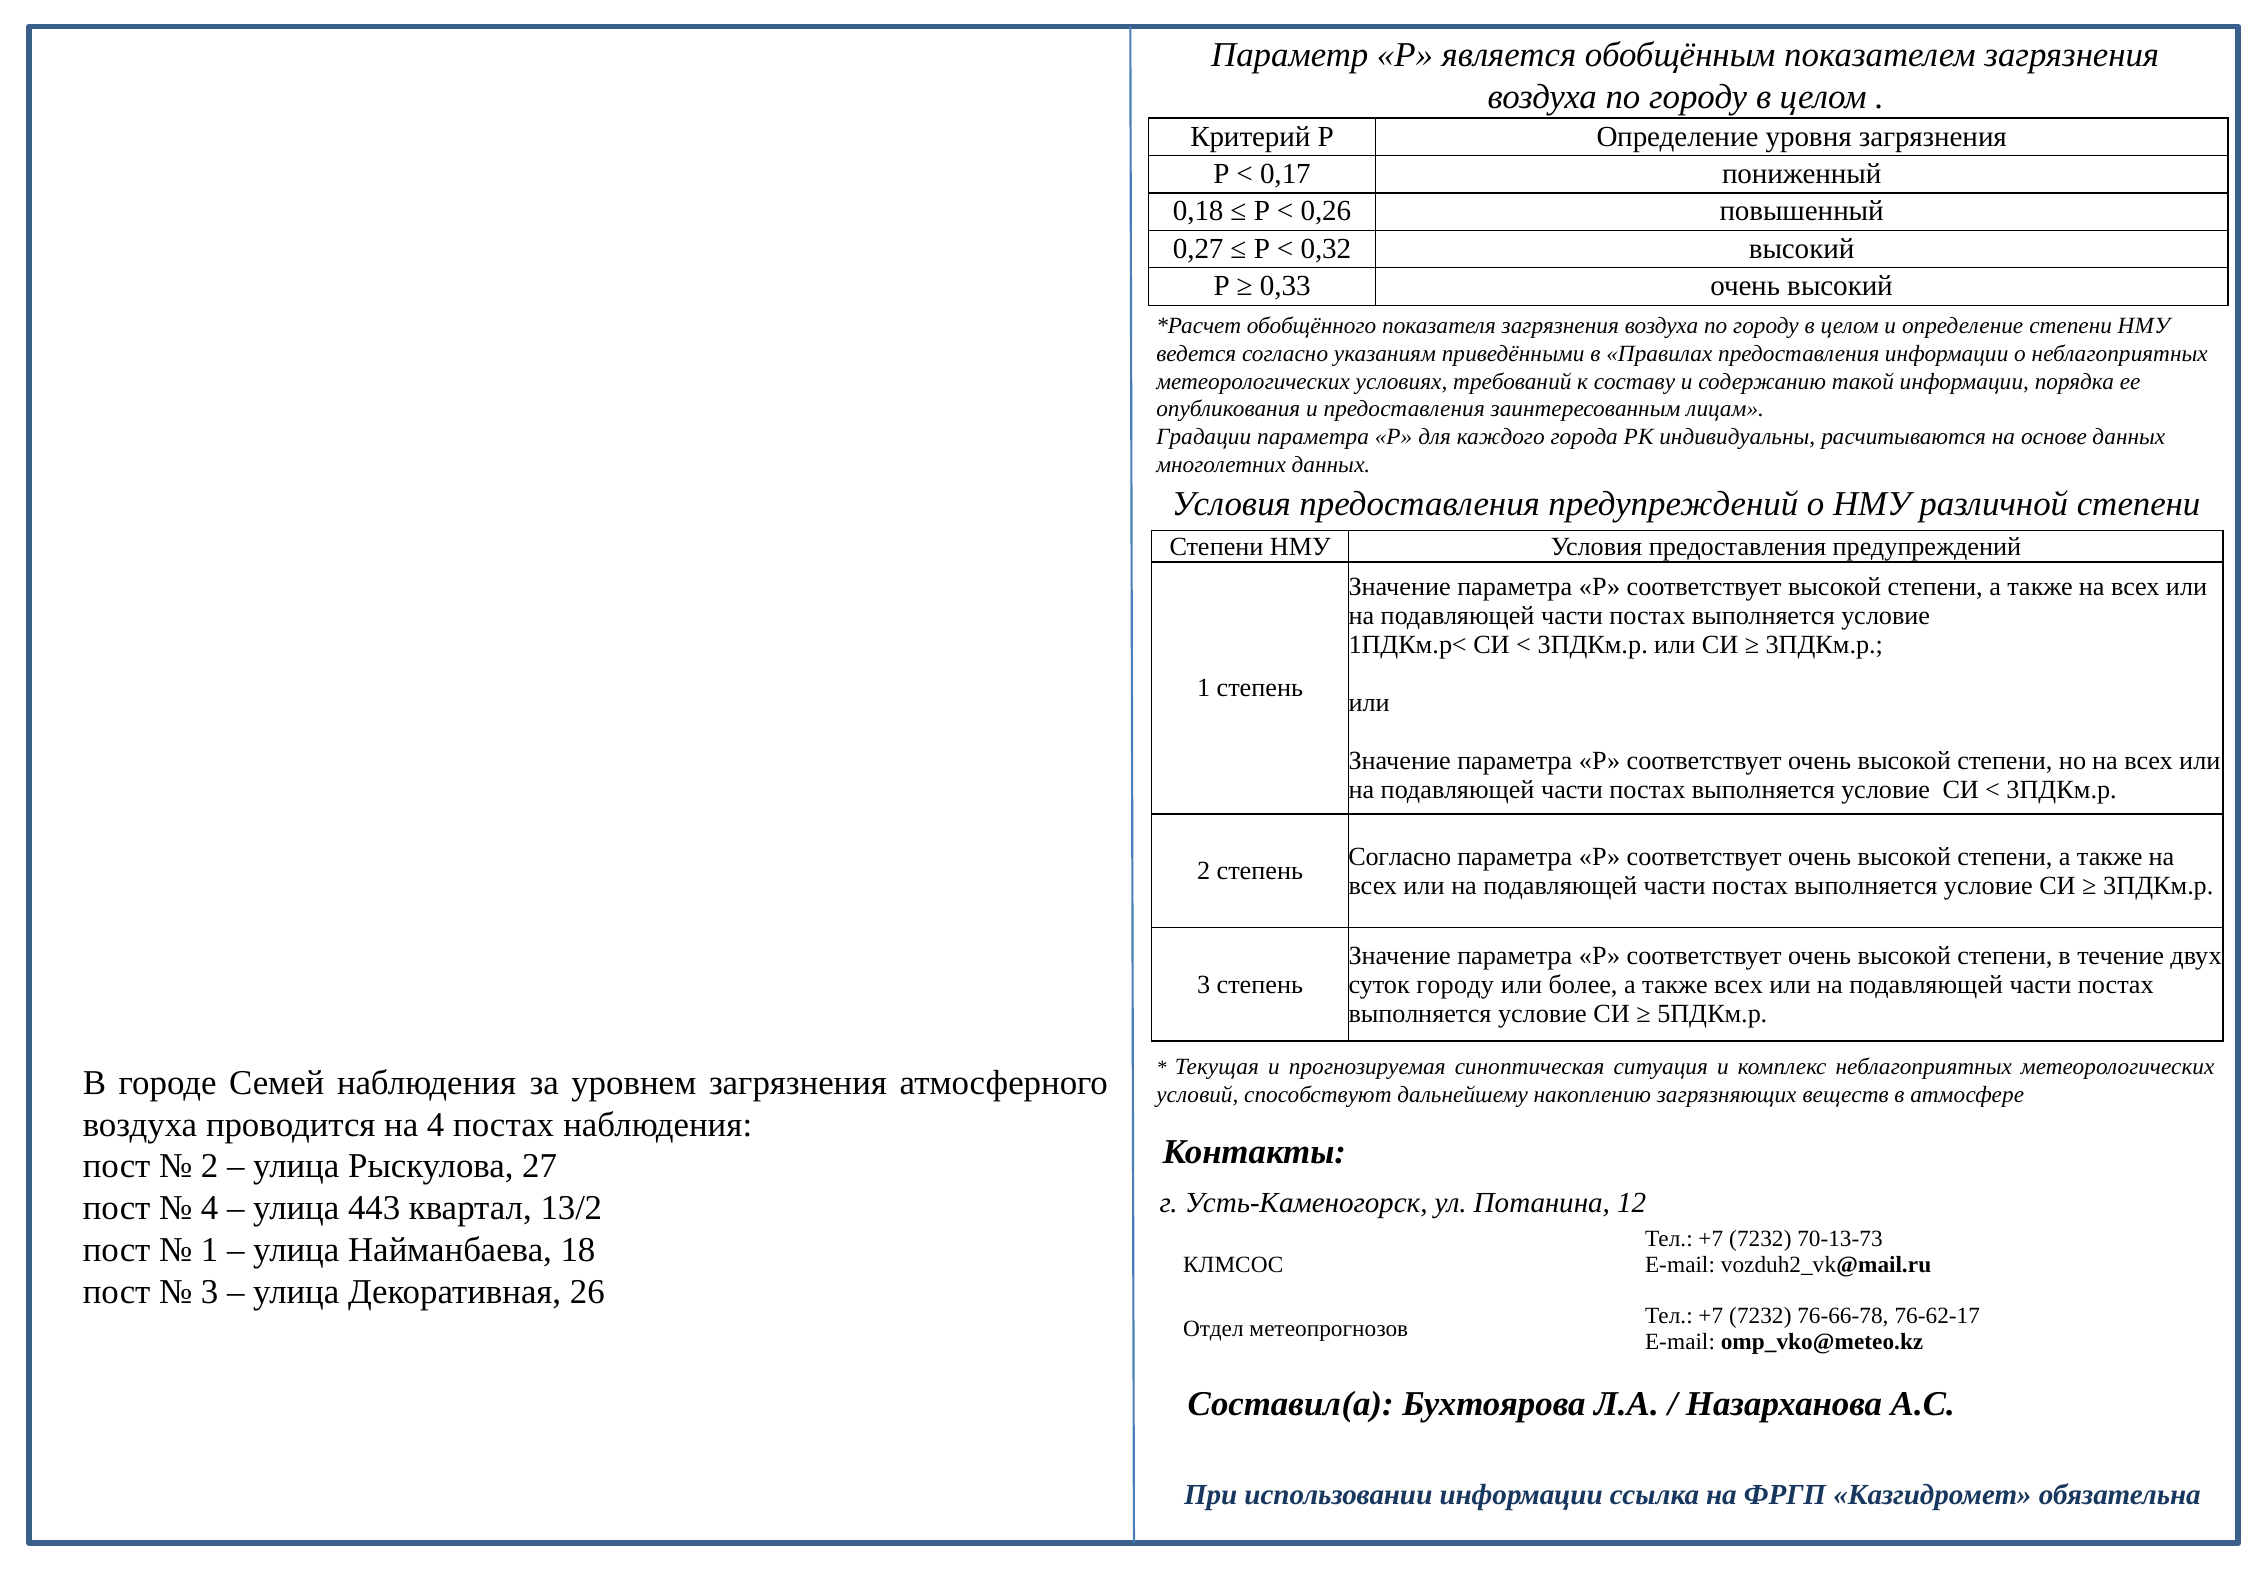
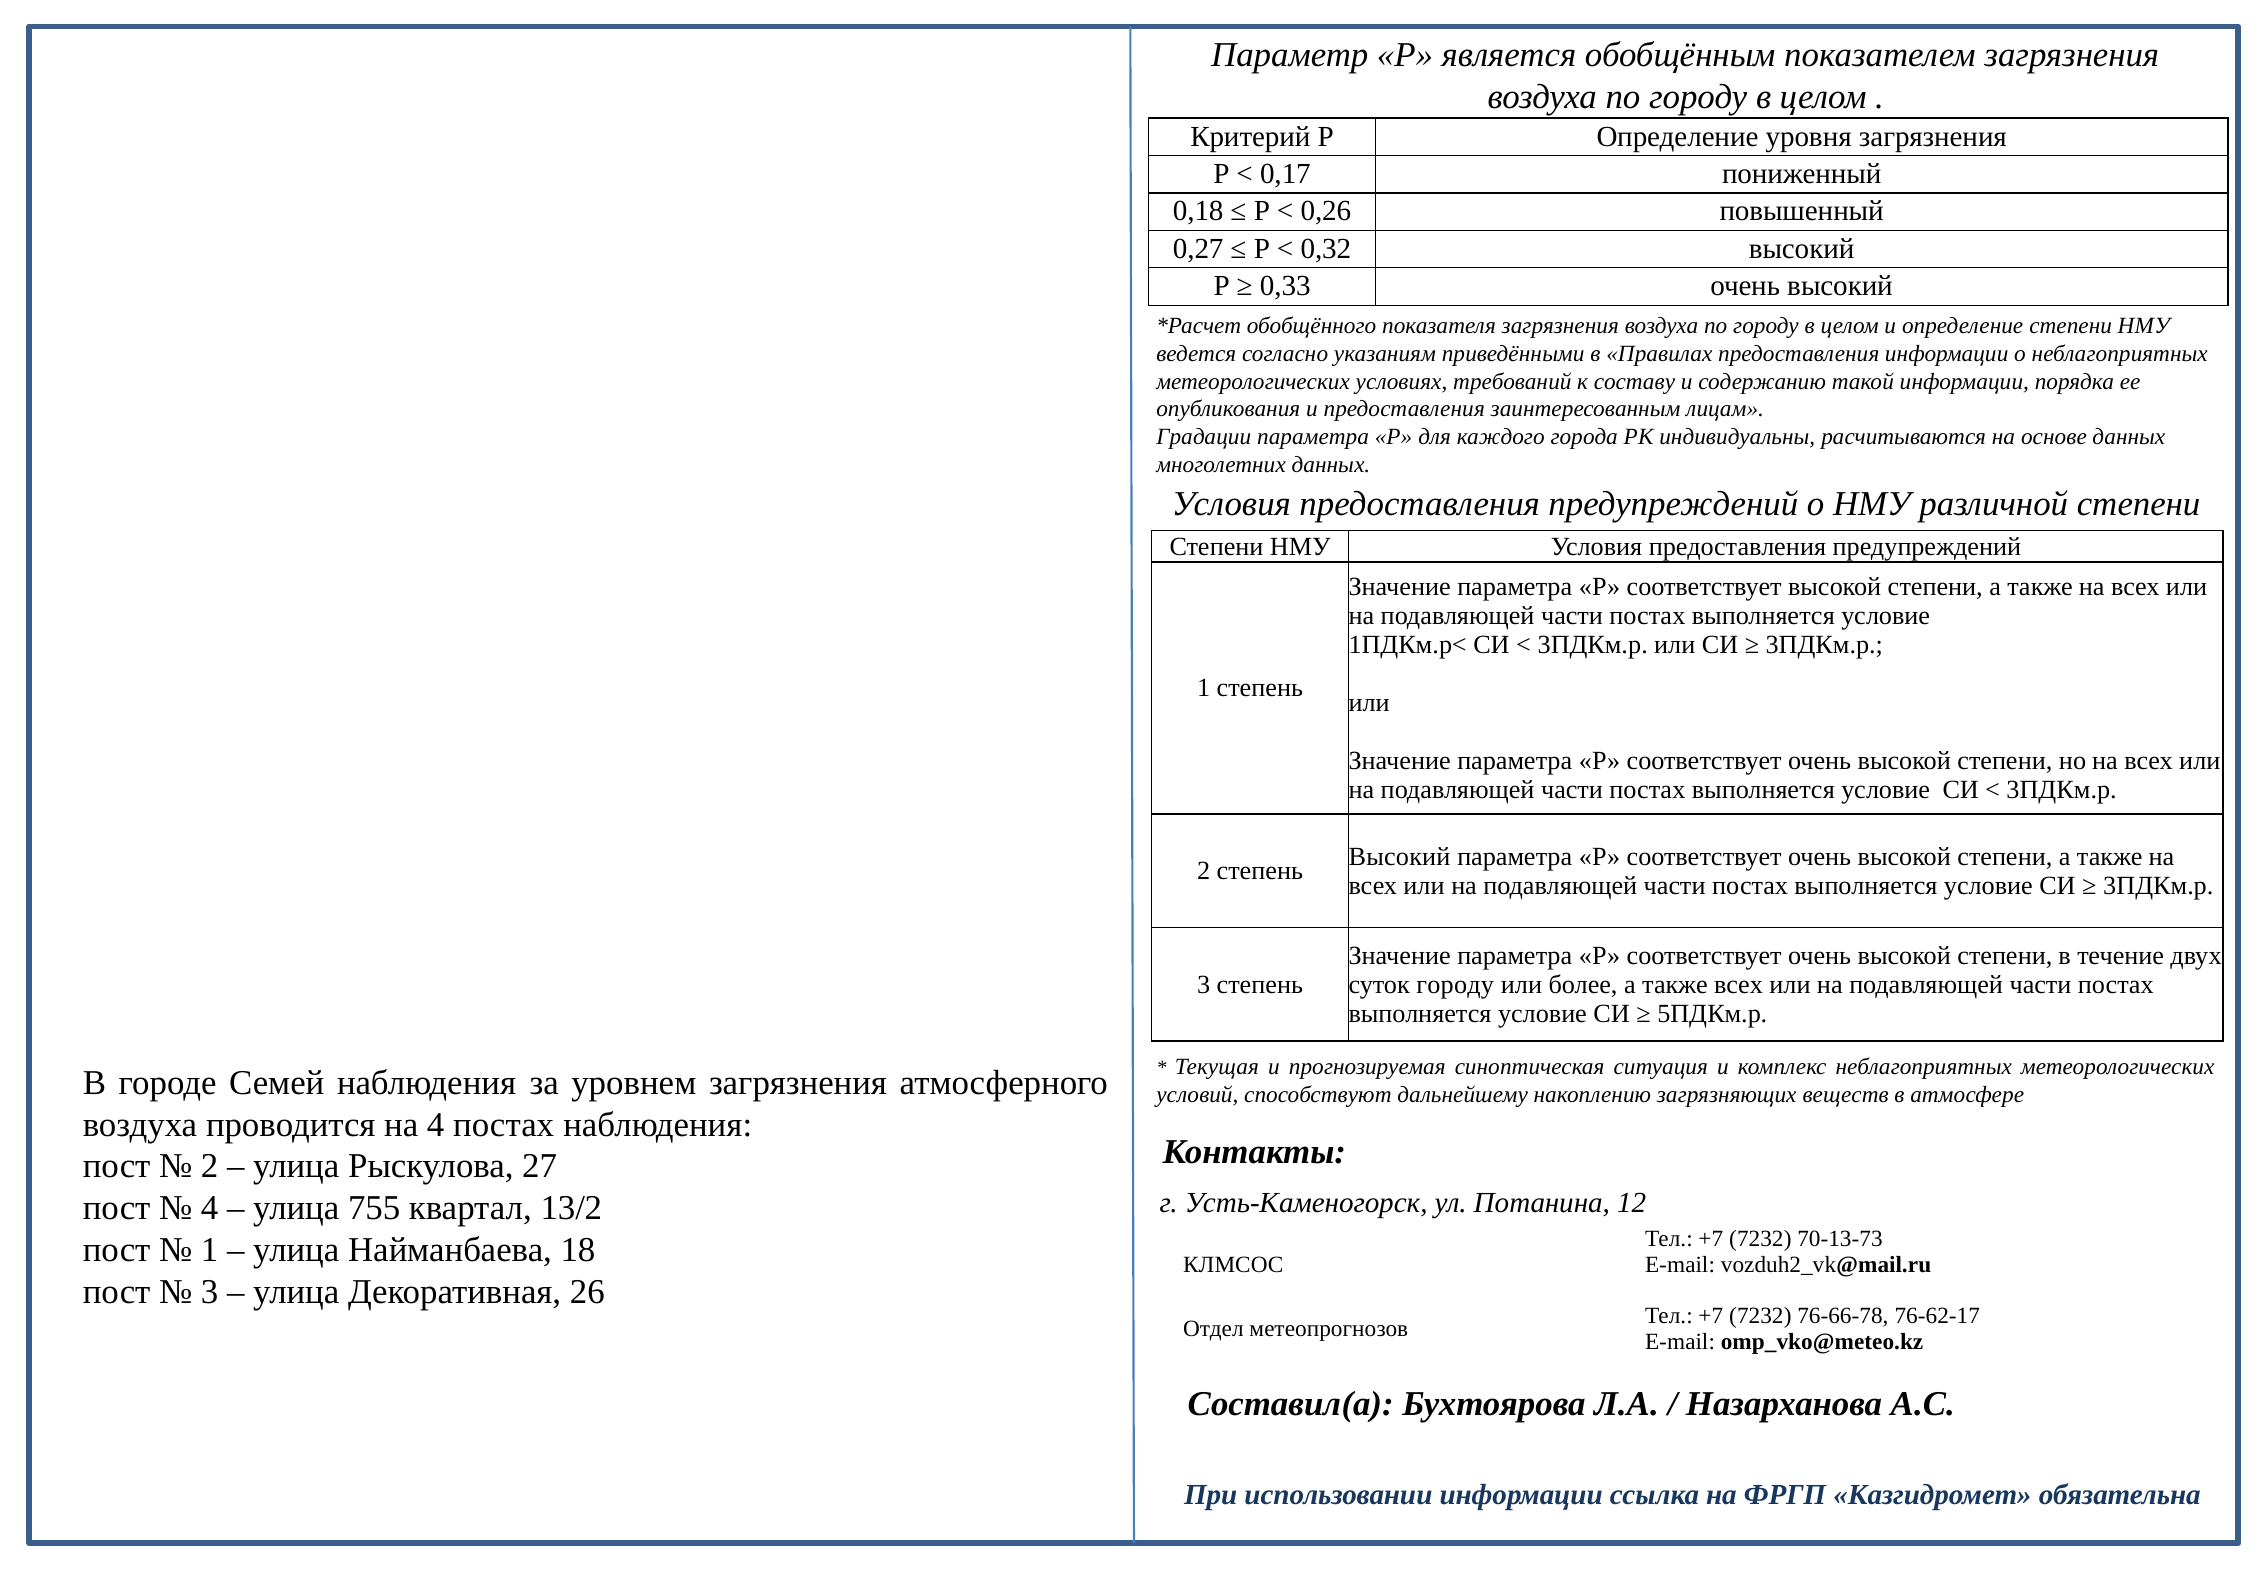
Согласно at (1400, 857): Согласно -> Высокий
443: 443 -> 755
